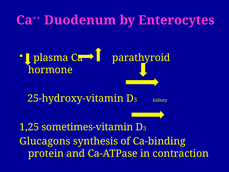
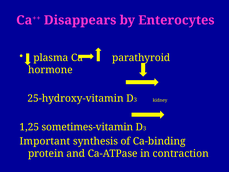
Duodenum: Duodenum -> Disappears
Glucagons: Glucagons -> Important
